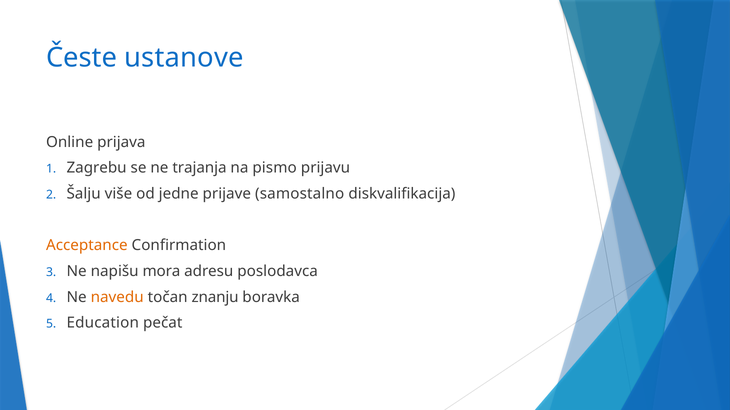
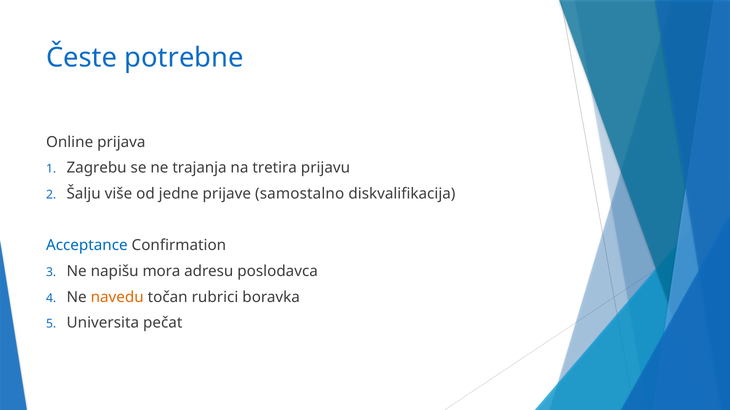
ustanove: ustanove -> potrebne
pismo: pismo -> tretira
Acceptance colour: orange -> blue
znanju: znanju -> rubrici
Education: Education -> Universita
